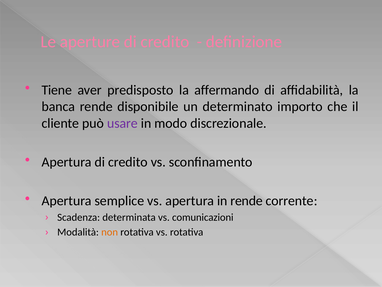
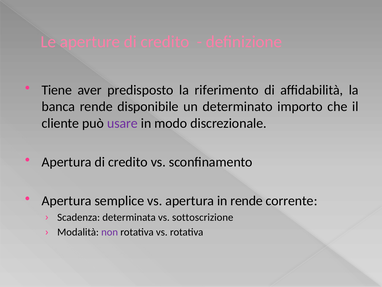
affermando: affermando -> riferimento
comunicazioni: comunicazioni -> sottoscrizione
non colour: orange -> purple
